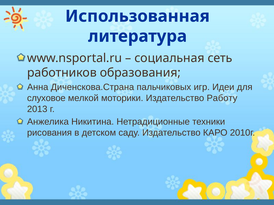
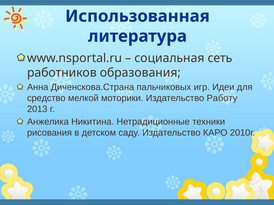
слуховое: слуховое -> средство
